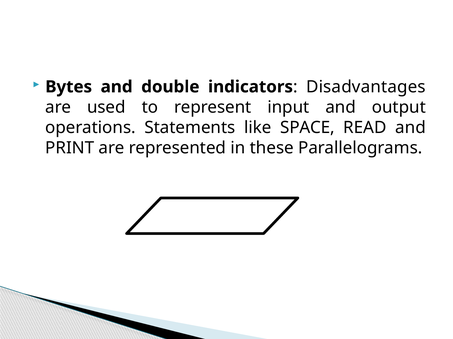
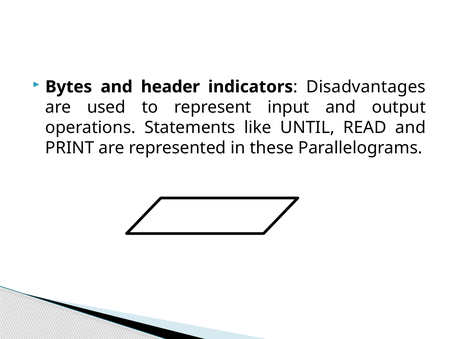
double: double -> header
SPACE: SPACE -> UNTIL
